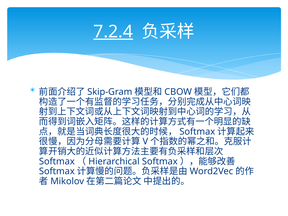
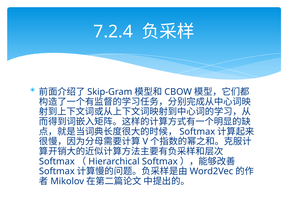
7.2.4 underline: present -> none
